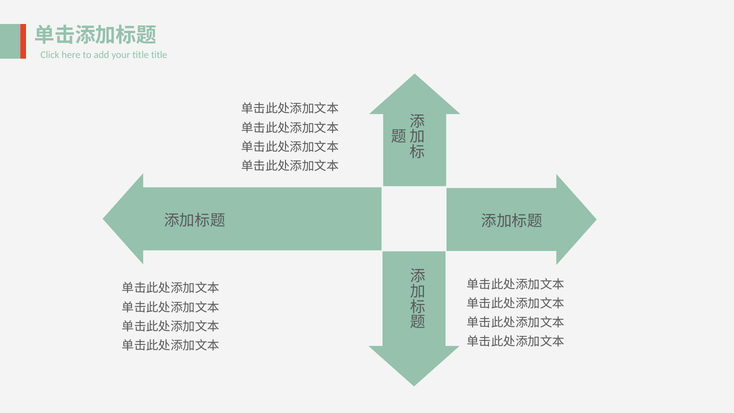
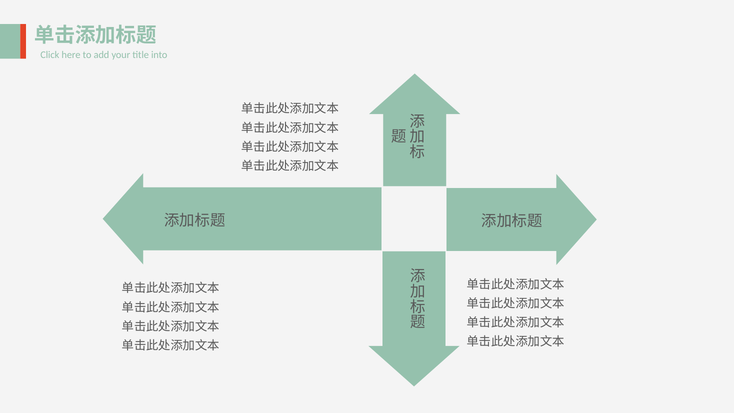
title title: title -> into
